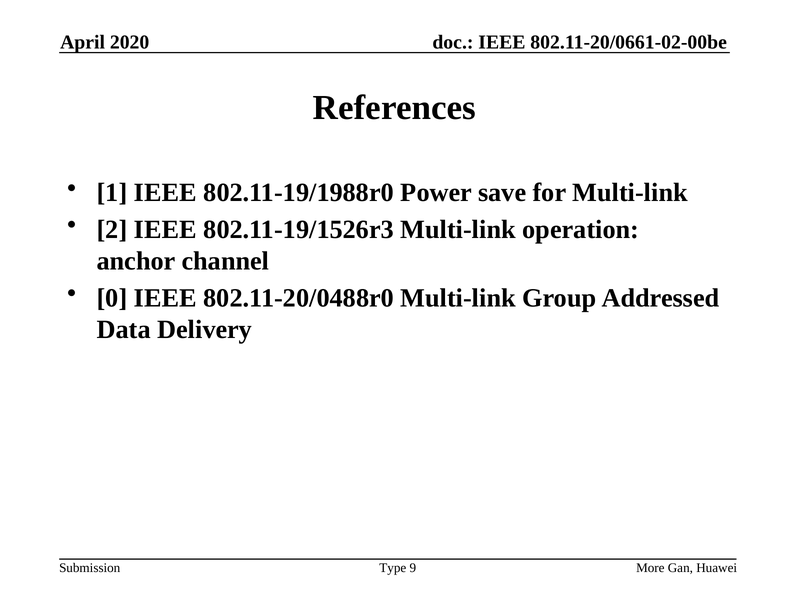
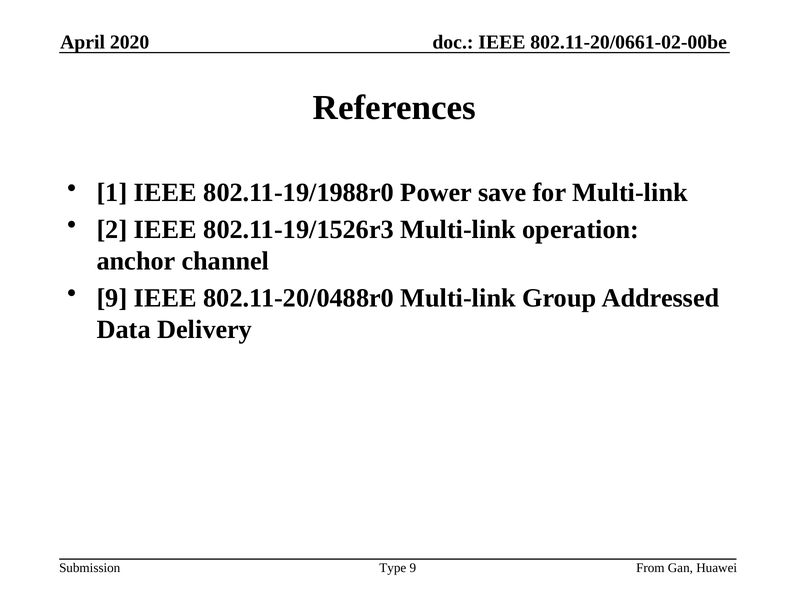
0 at (112, 298): 0 -> 9
More: More -> From
